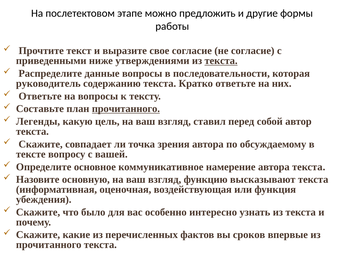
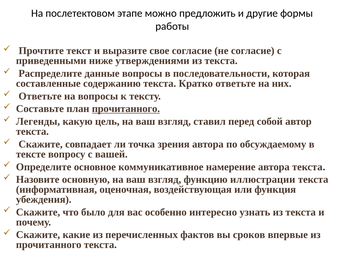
текста at (221, 61) underline: present -> none
руководитель: руководитель -> составленные
высказывают: высказывают -> иллюстрации
